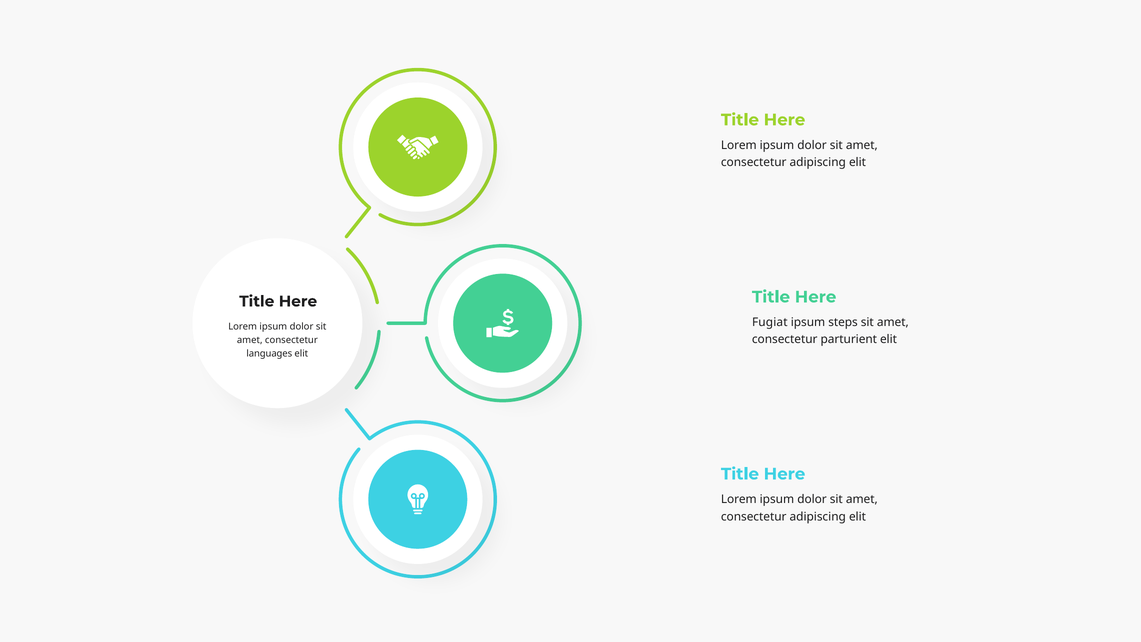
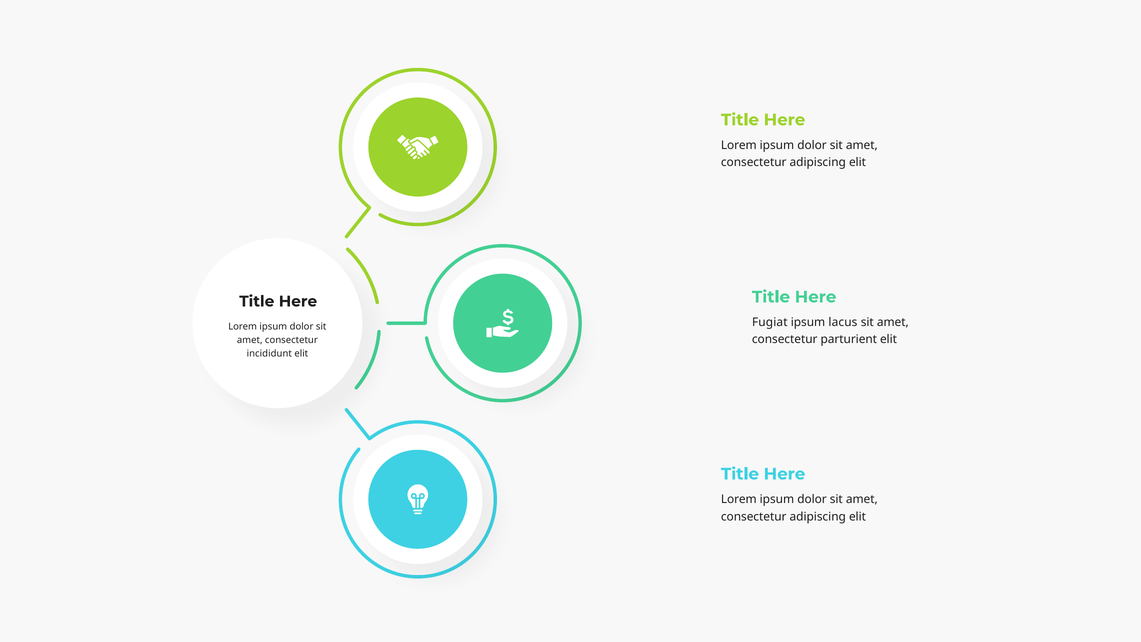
steps: steps -> lacus
languages: languages -> incididunt
